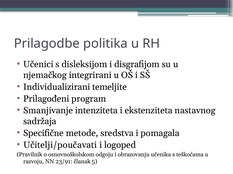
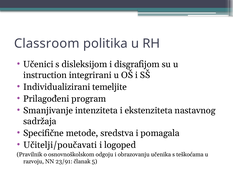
Prilagodbe: Prilagodbe -> Classroom
njemačkog: njemačkog -> instruction
